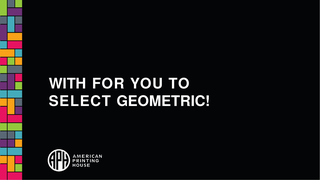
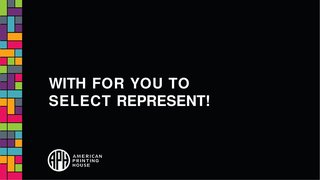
GEOMETRIC: GEOMETRIC -> REPRESENT
